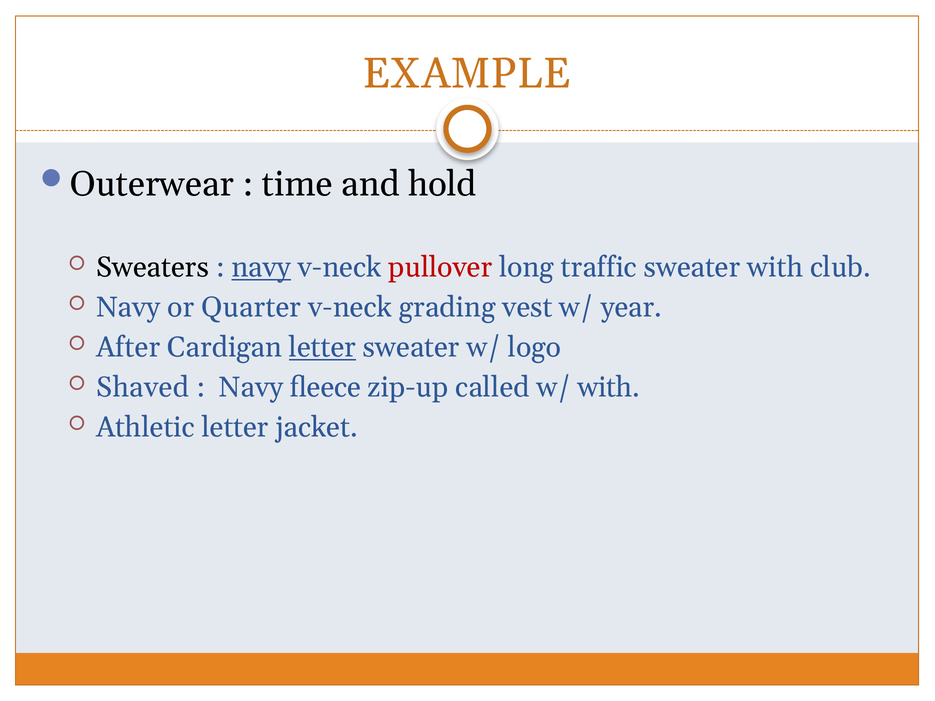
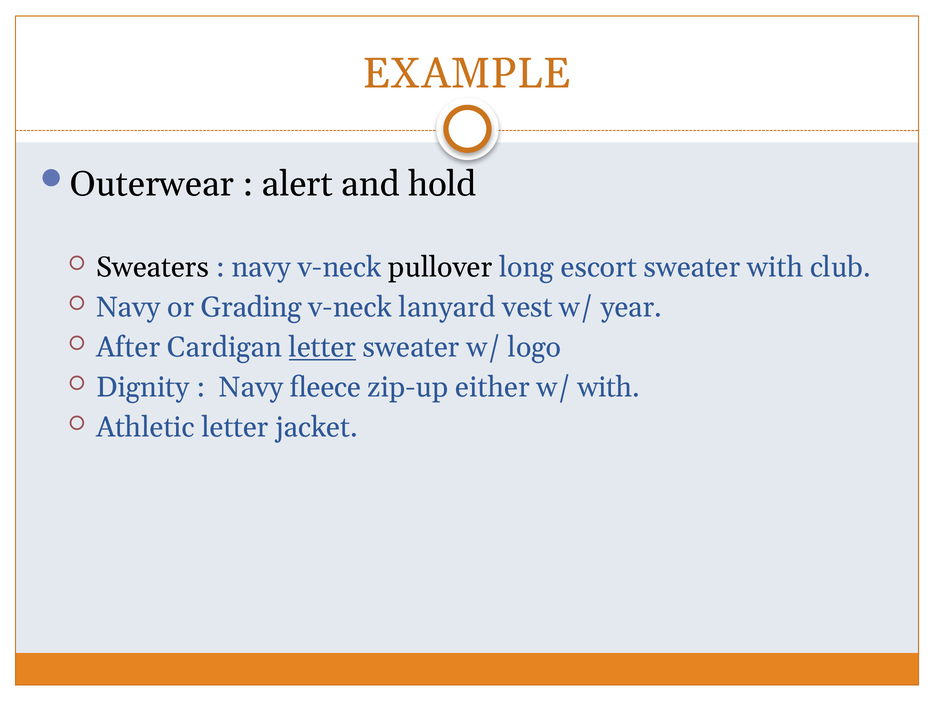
time: time -> alert
navy at (261, 268) underline: present -> none
pullover colour: red -> black
traffic: traffic -> escort
Quarter: Quarter -> Grading
grading: grading -> lanyard
Shaved: Shaved -> Dignity
called: called -> either
